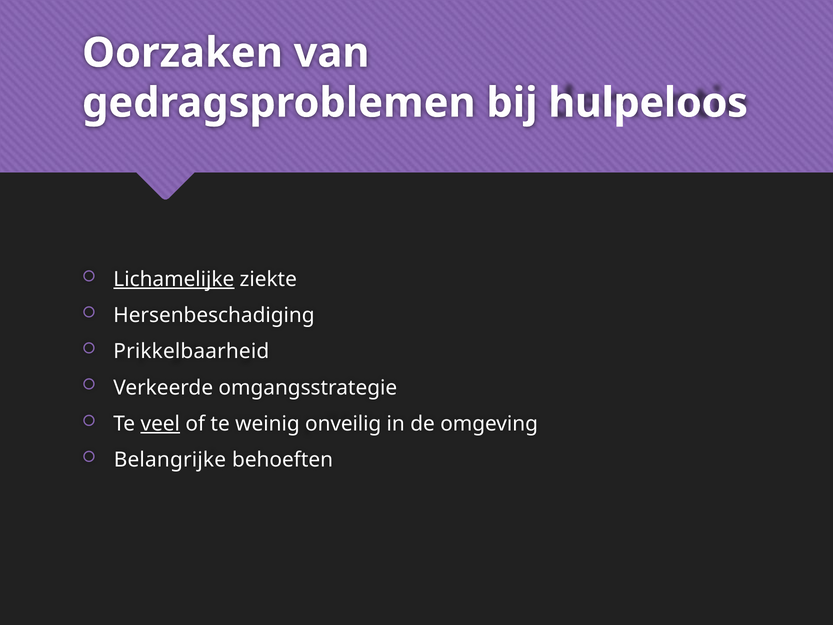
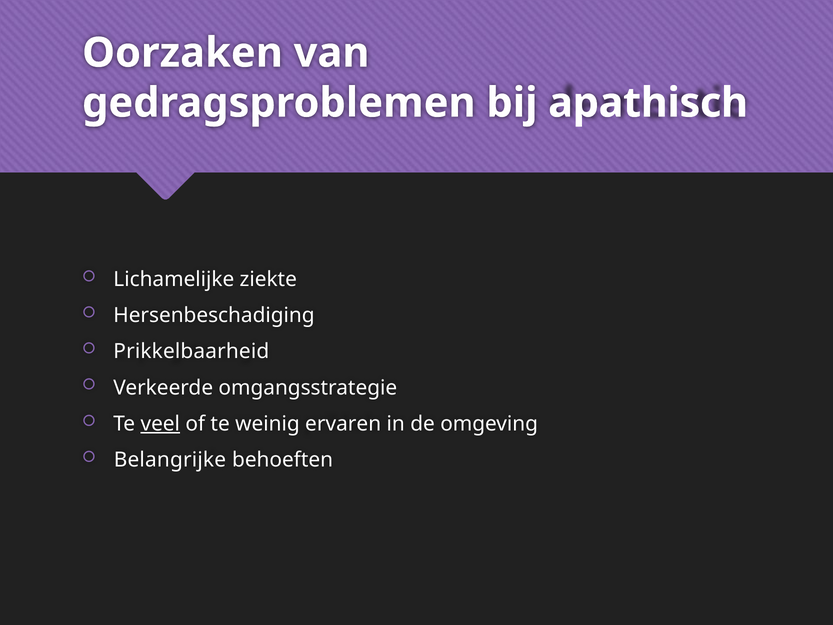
hulpeloos: hulpeloos -> apathisch
Lichamelijke underline: present -> none
onveilig: onveilig -> ervaren
